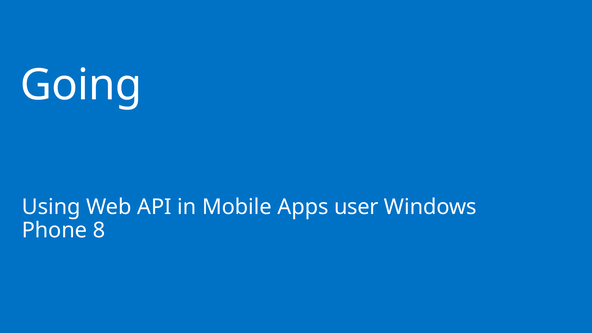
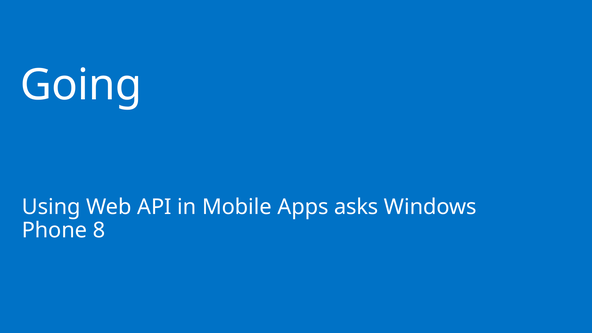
user: user -> asks
